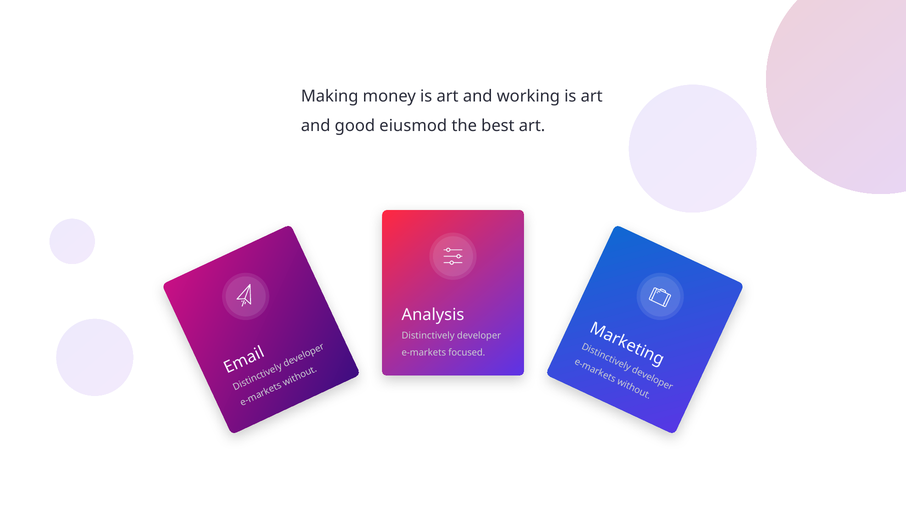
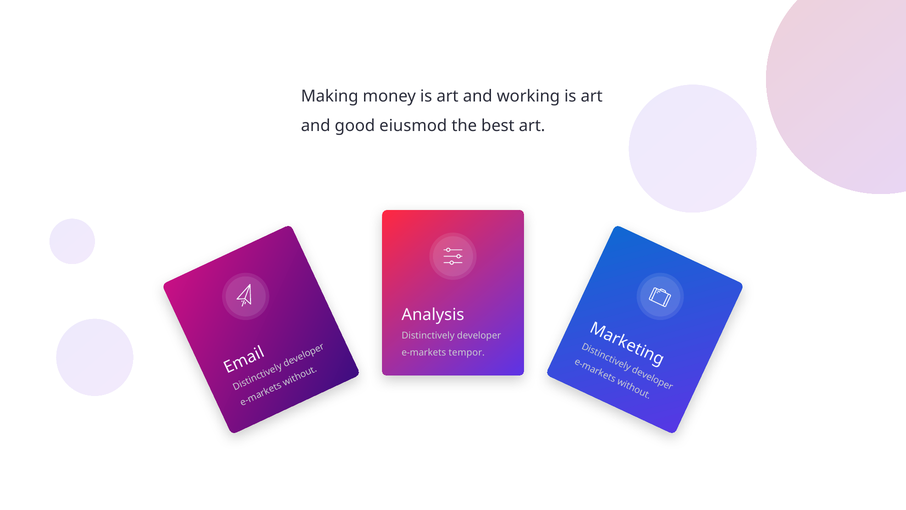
focused: focused -> tempor
